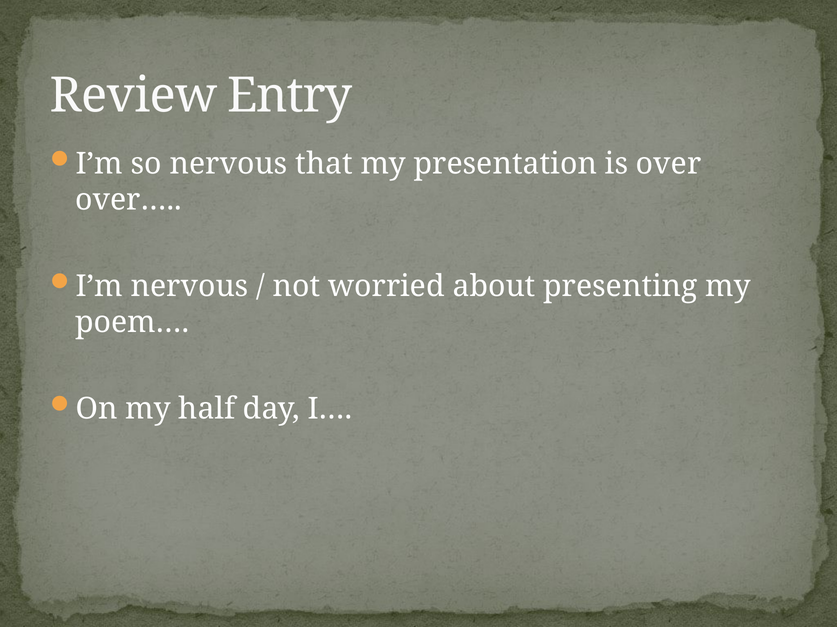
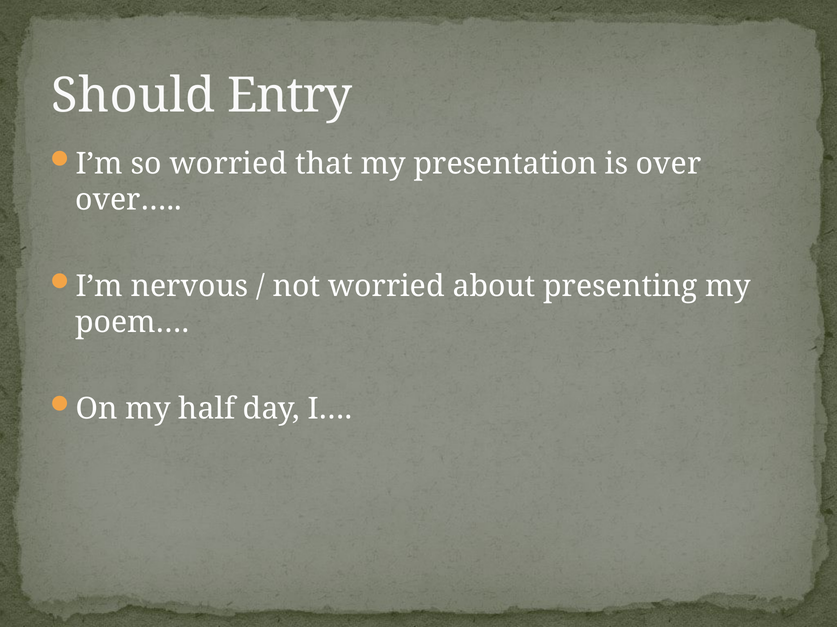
Review: Review -> Should
so nervous: nervous -> worried
